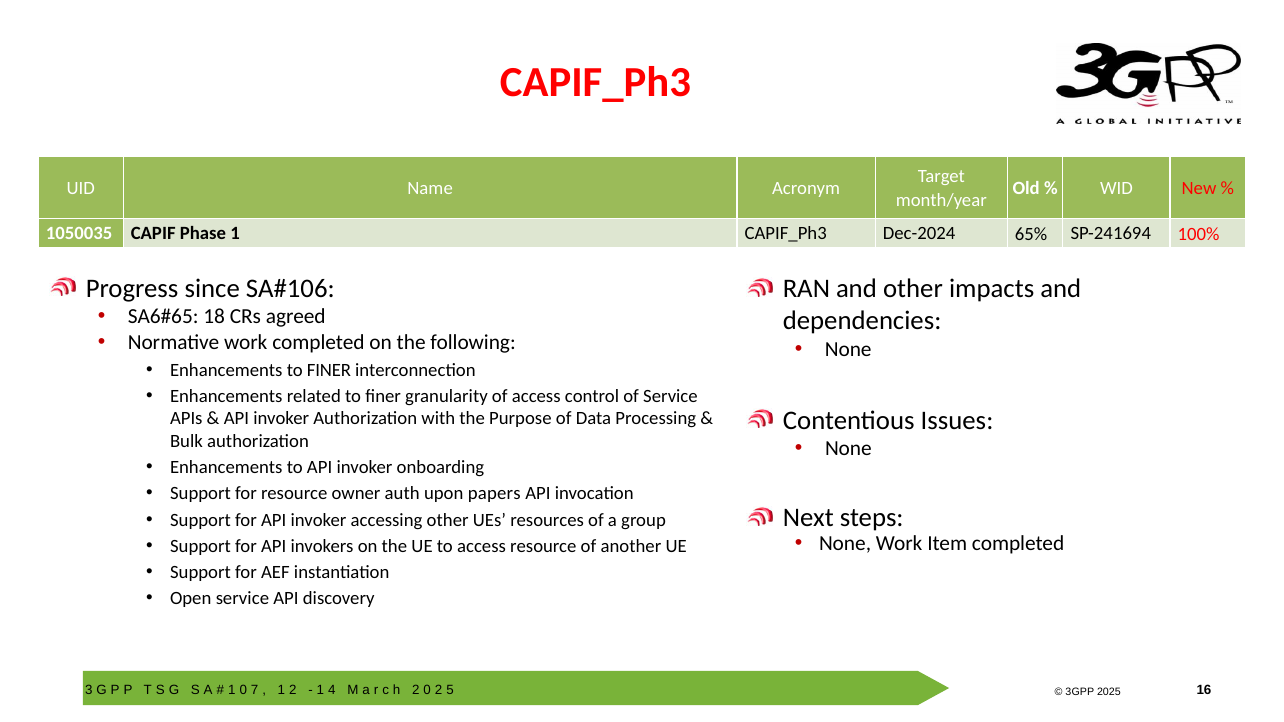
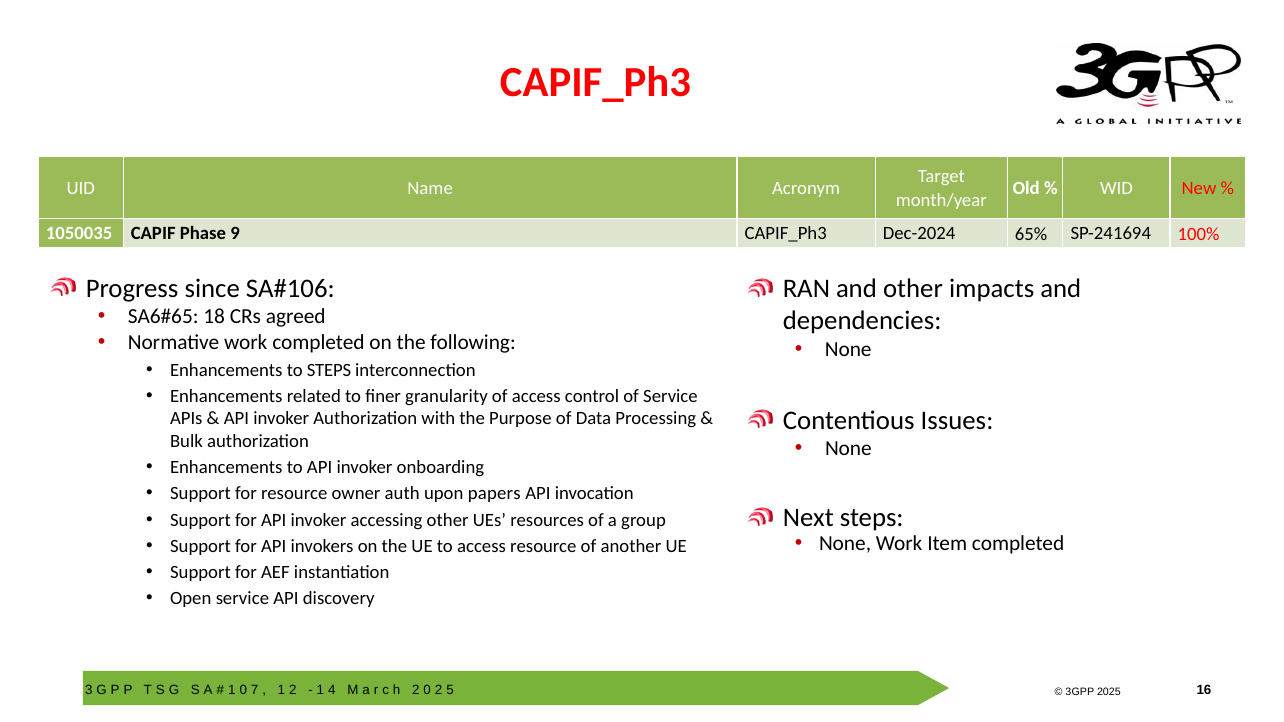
Phase 1: 1 -> 9
Enhancements to FINER: FINER -> STEPS
